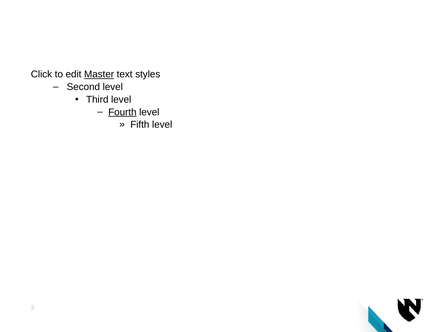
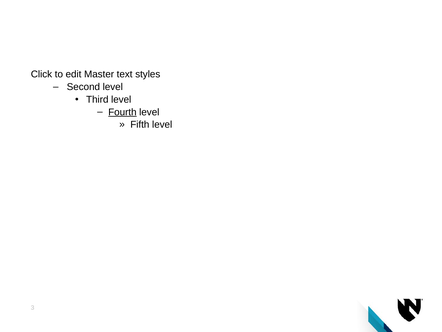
Master underline: present -> none
